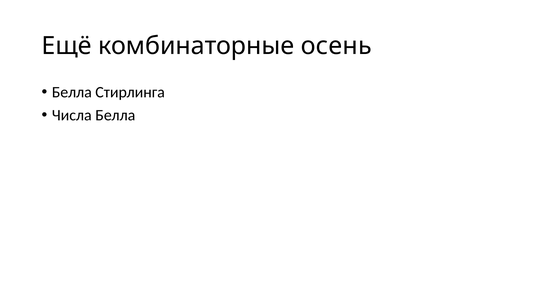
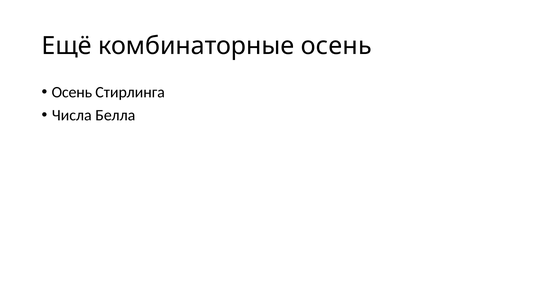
Белла at (72, 92): Белла -> Осень
